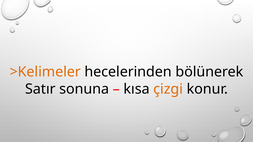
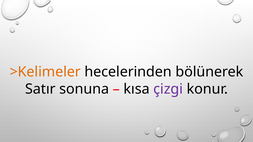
çizgi colour: orange -> purple
